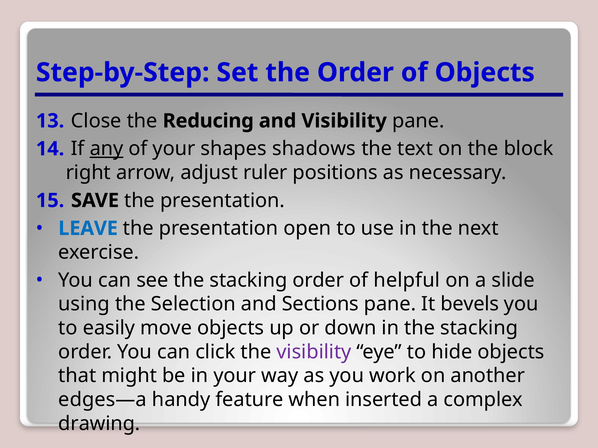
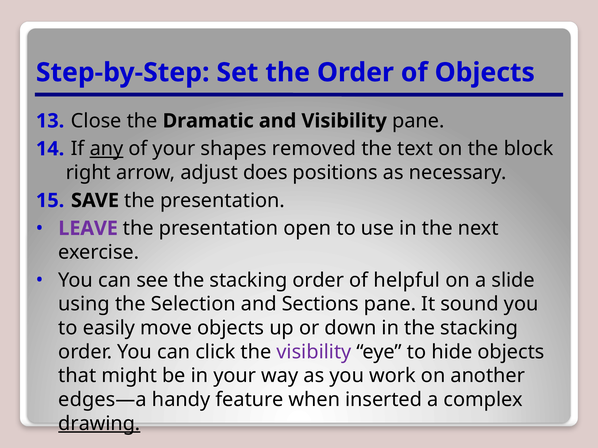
Reducing: Reducing -> Dramatic
shadows: shadows -> removed
ruler: ruler -> does
LEAVE colour: blue -> purple
bevels: bevels -> sound
drawing underline: none -> present
